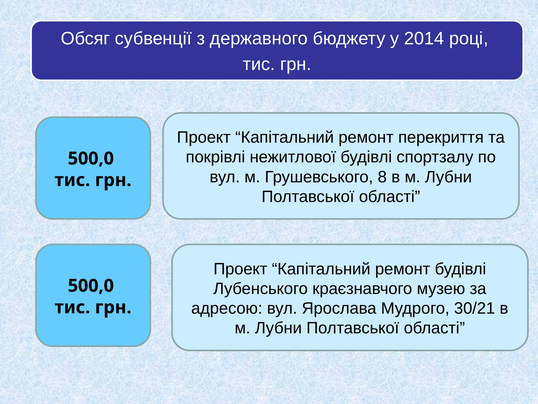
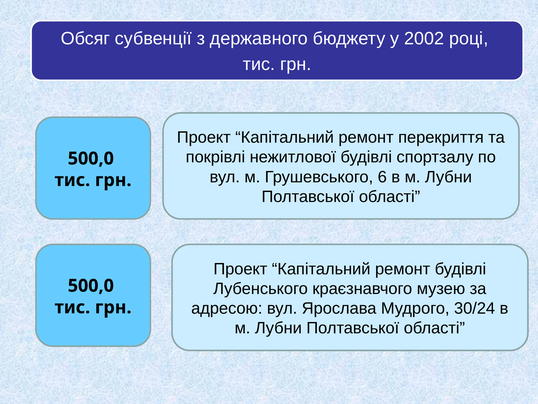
2014: 2014 -> 2002
8: 8 -> 6
30/21: 30/21 -> 30/24
